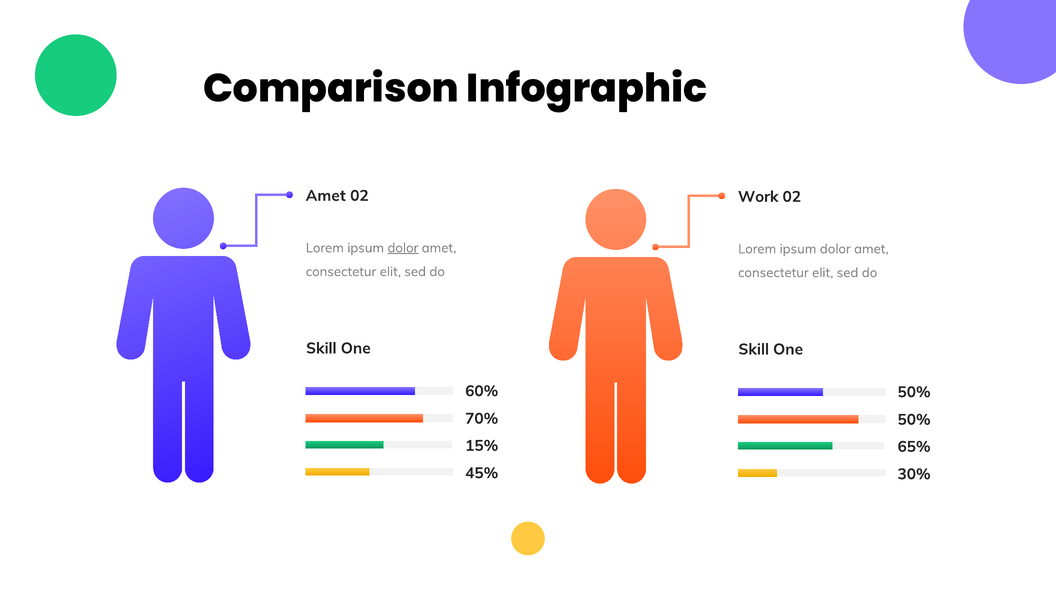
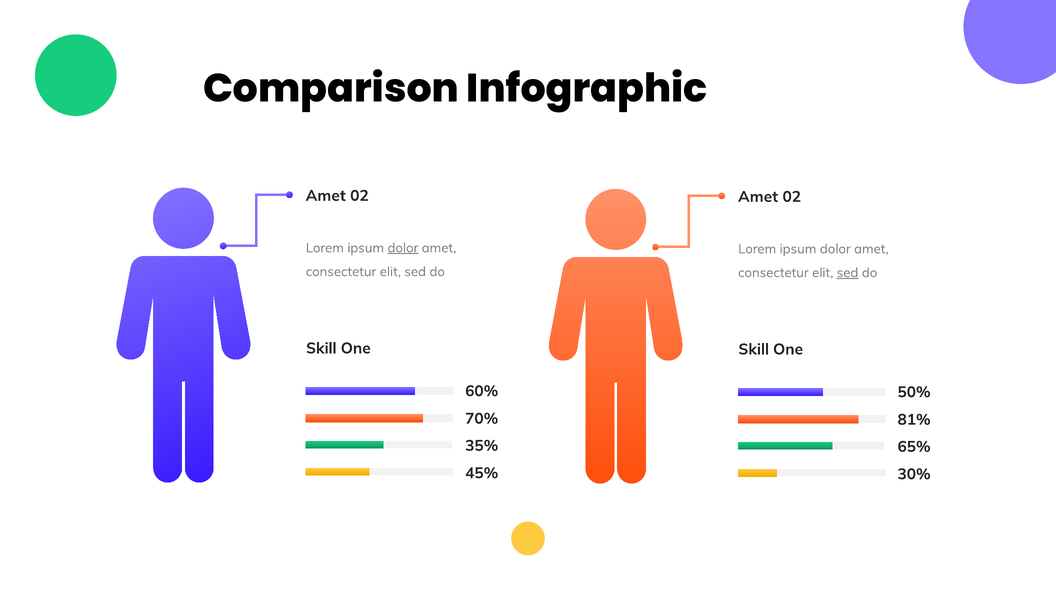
Work at (758, 197): Work -> Amet
sed at (848, 273) underline: none -> present
50% at (914, 420): 50% -> 81%
15%: 15% -> 35%
